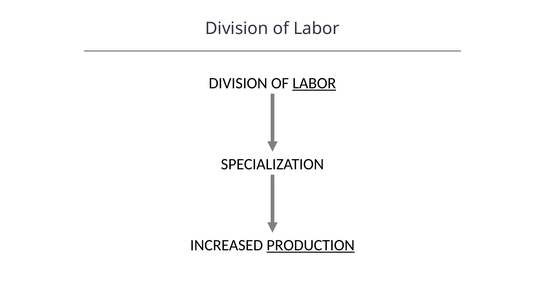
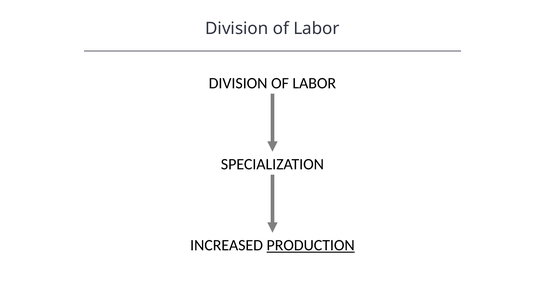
LABOR at (314, 83) underline: present -> none
